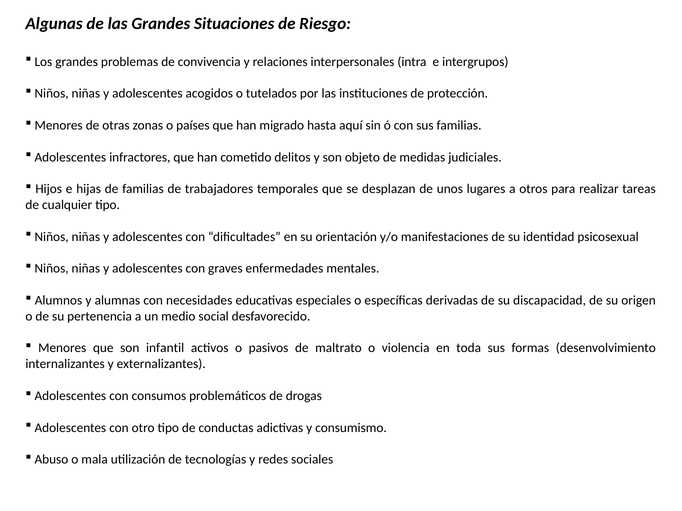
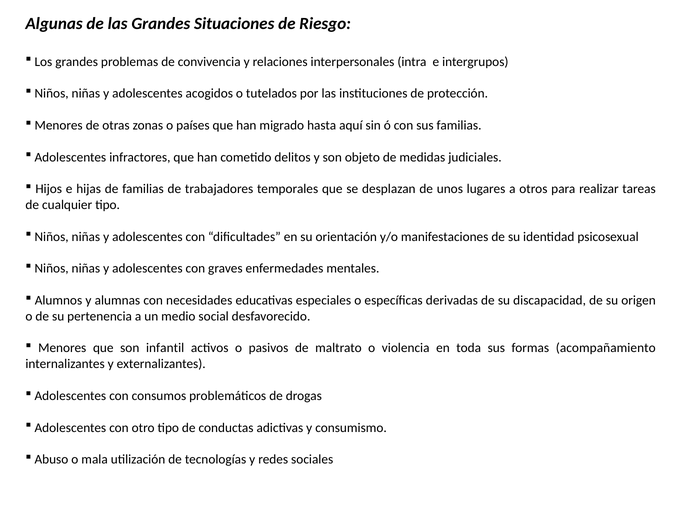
desenvolvimiento: desenvolvimiento -> acompañamiento
